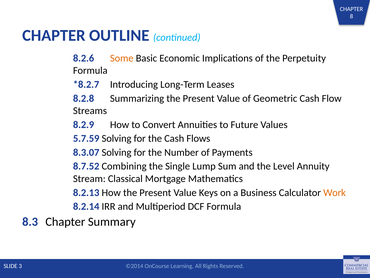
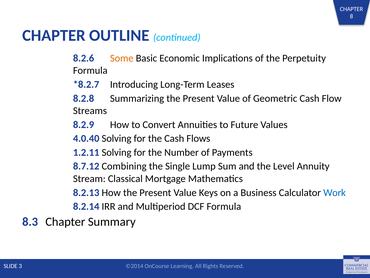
5.7.59: 5.7.59 -> 4.0.40
8.3.07: 8.3.07 -> 1.2.11
8.7.52: 8.7.52 -> 8.7.12
Work colour: orange -> blue
